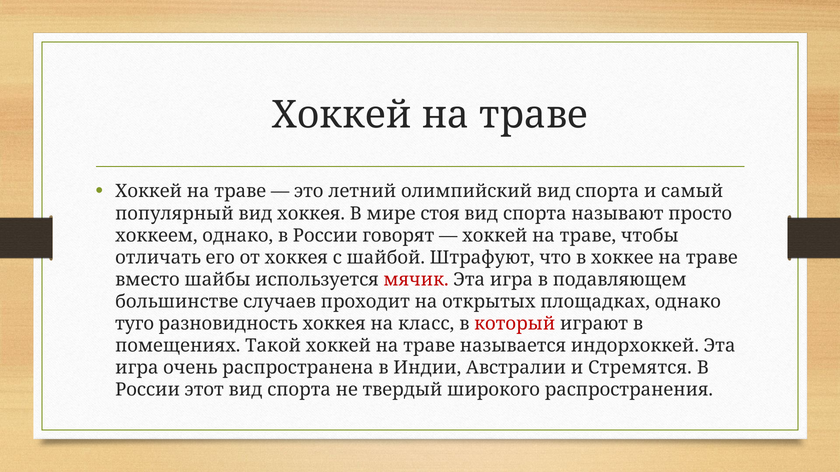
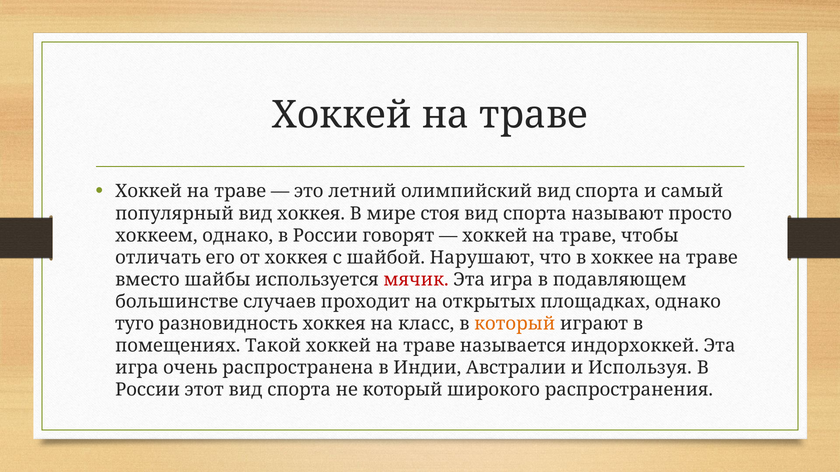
Штрафуют: Штрафуют -> Нарушают
который at (515, 324) colour: red -> orange
Стремятся: Стремятся -> Используя
не твердый: твердый -> который
